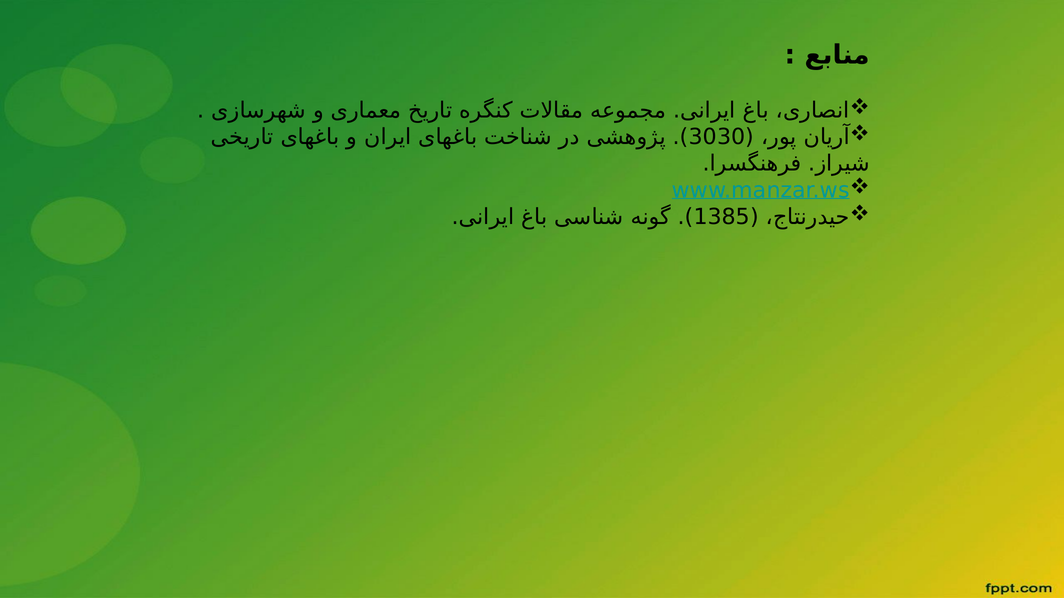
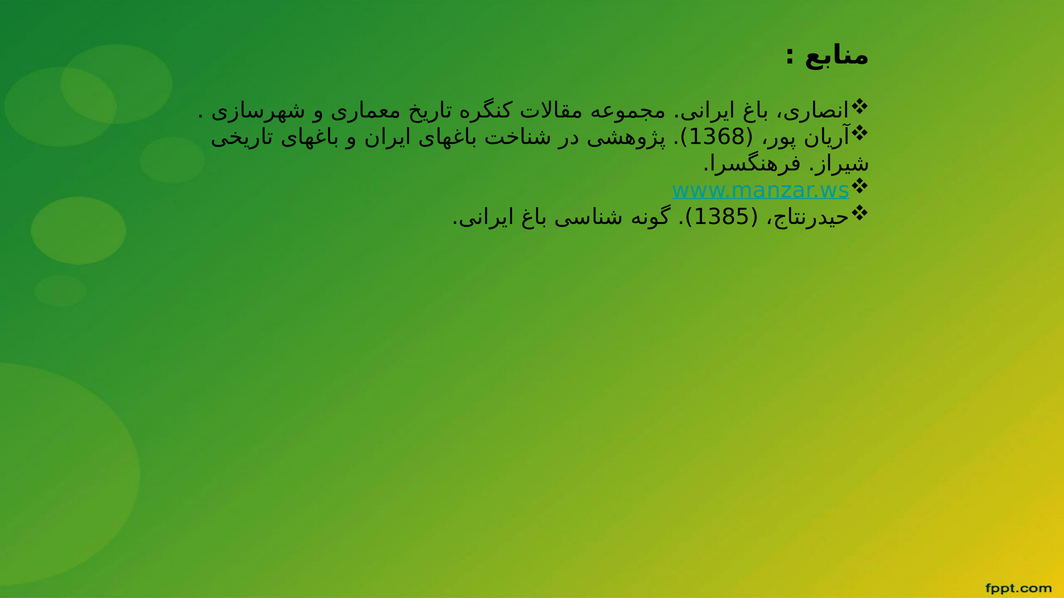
3030: 3030 -> 1368
